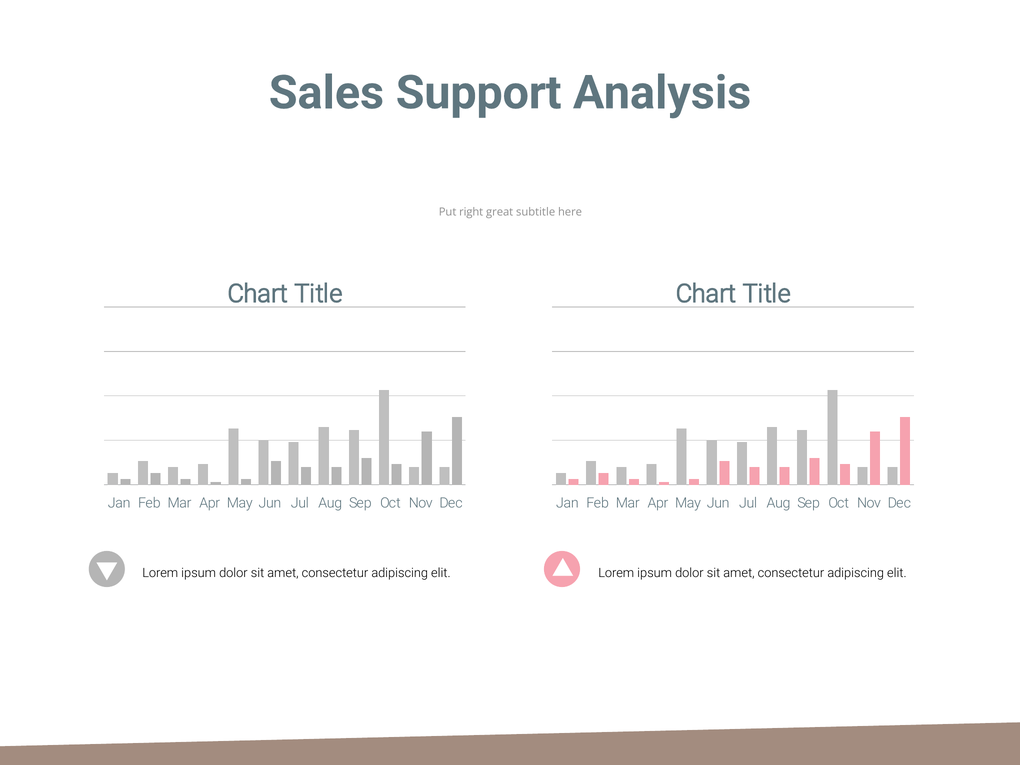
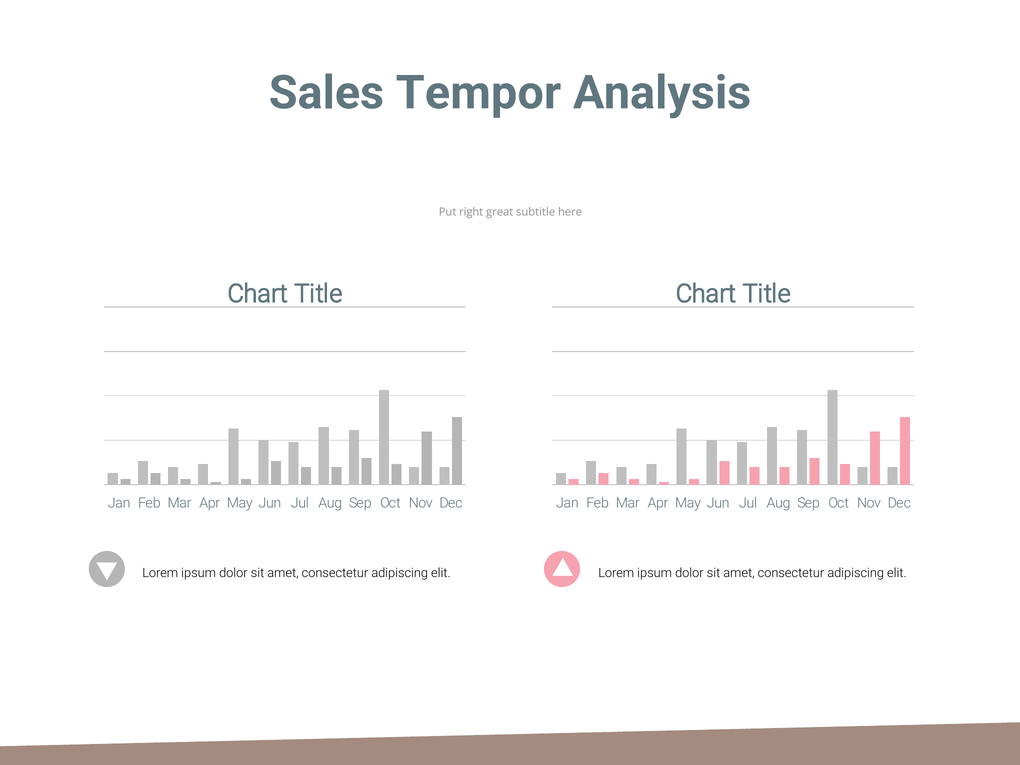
Support: Support -> Tempor
